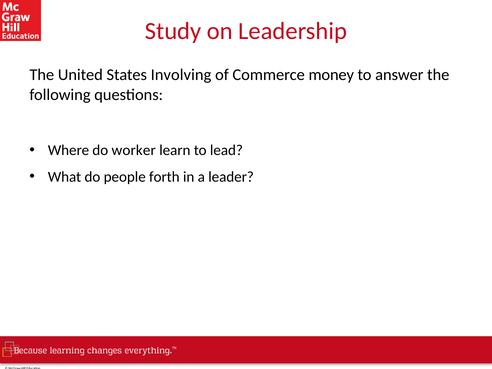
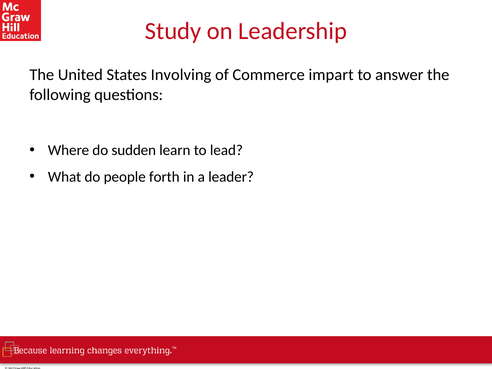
money: money -> impart
worker: worker -> sudden
